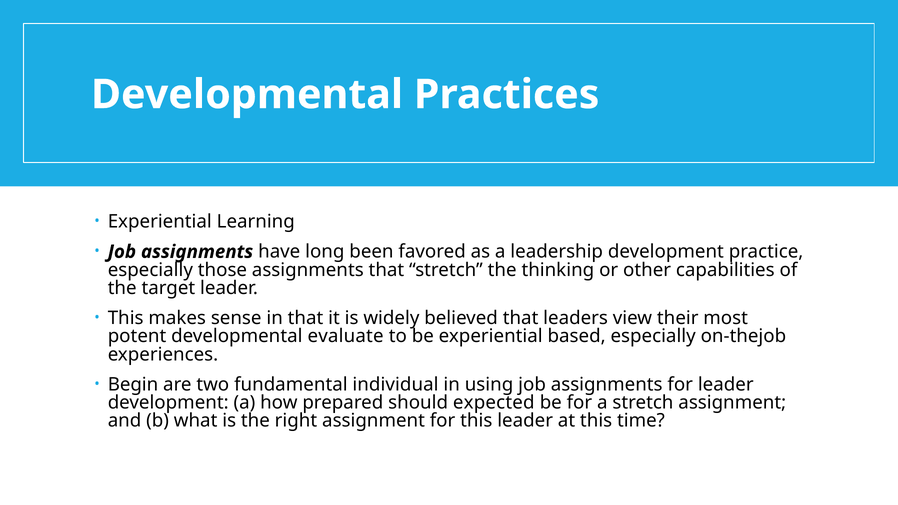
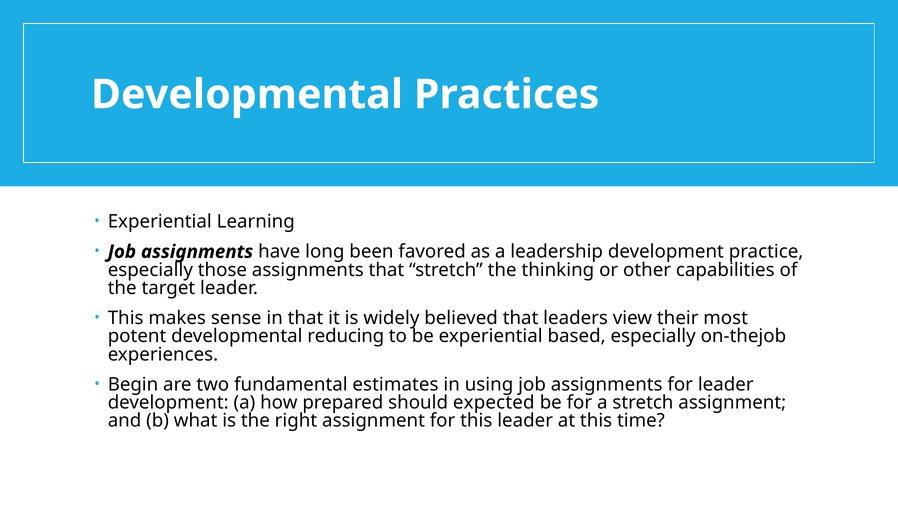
evaluate: evaluate -> reducing
individual: individual -> estimates
